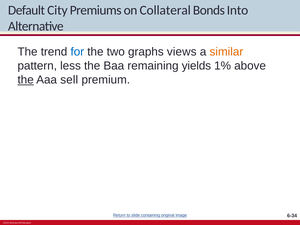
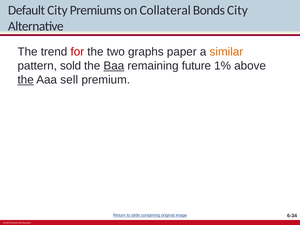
Bonds Into: Into -> City
for colour: blue -> red
views: views -> paper
less: less -> sold
Baa underline: none -> present
yields: yields -> future
